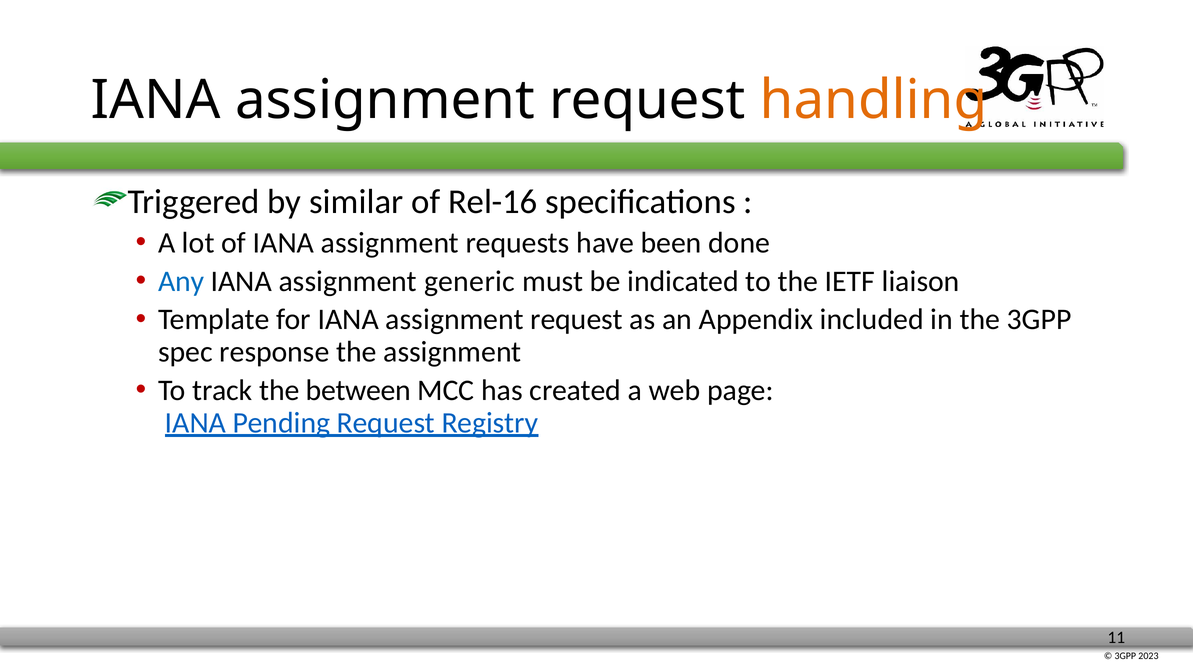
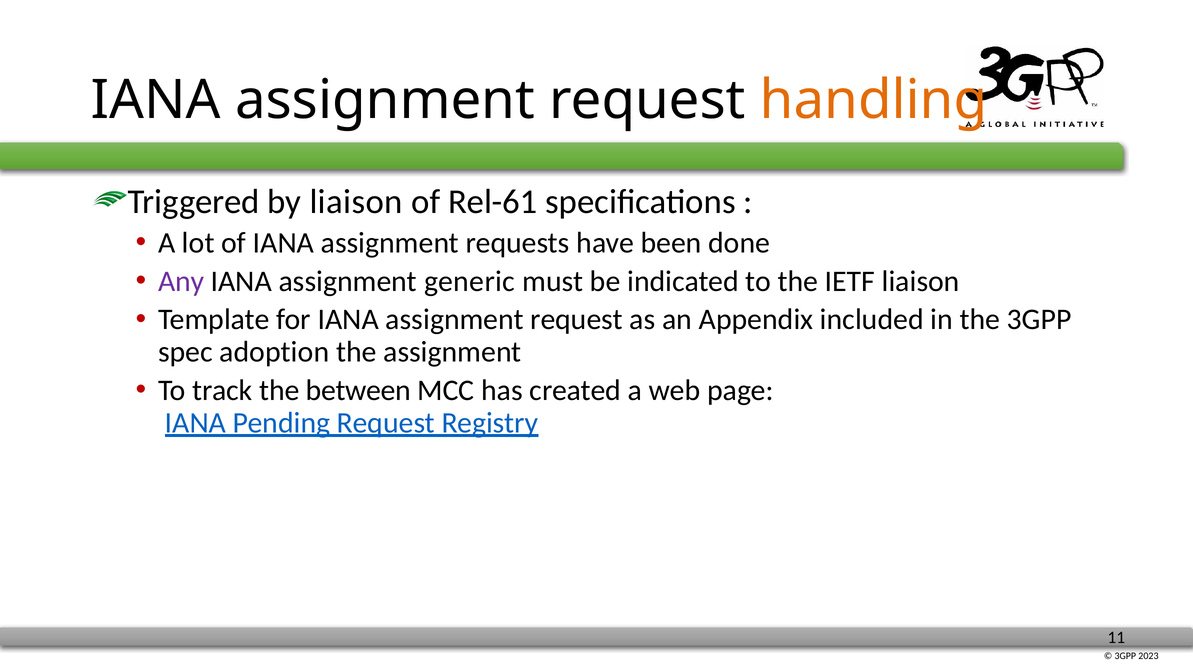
by similar: similar -> liaison
Rel-16: Rel-16 -> Rel-61
Any colour: blue -> purple
response: response -> adoption
